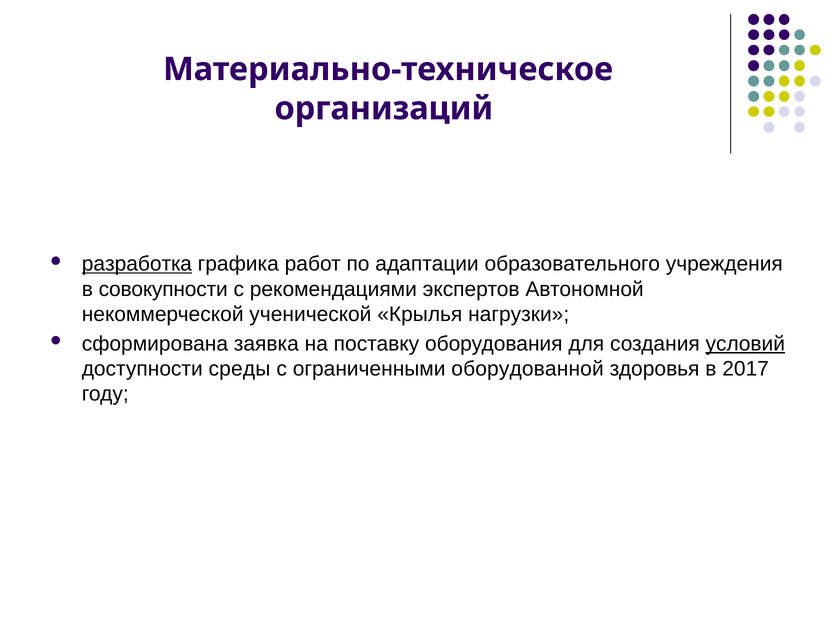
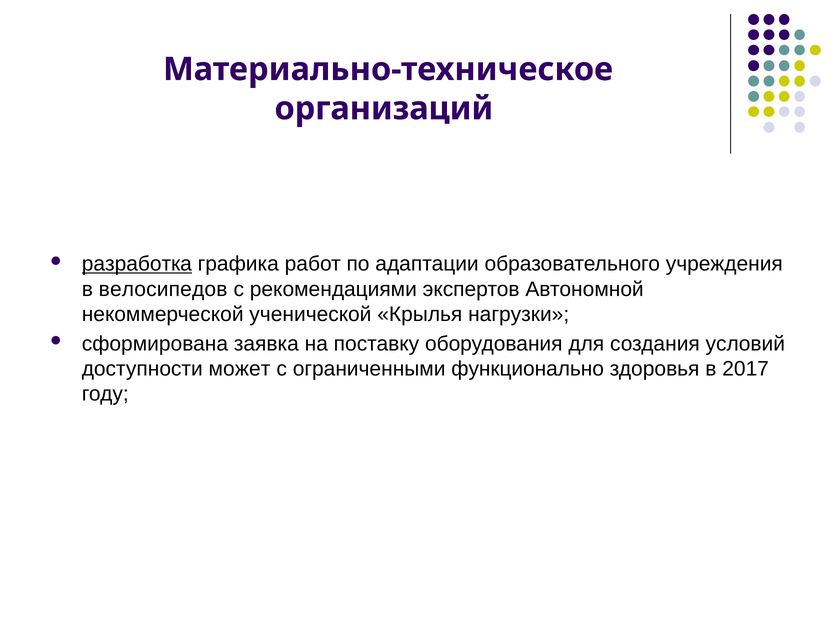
совокупности: совокупности -> велосипедов
условий underline: present -> none
среды: среды -> может
оборудованной: оборудованной -> функционально
